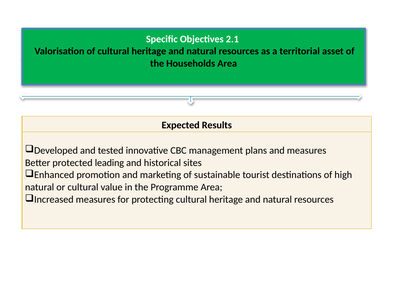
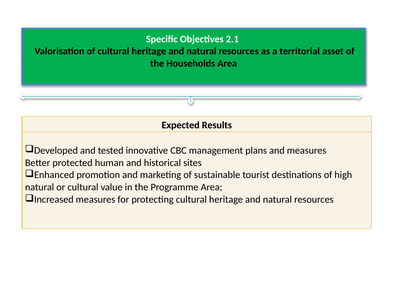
leading: leading -> human
